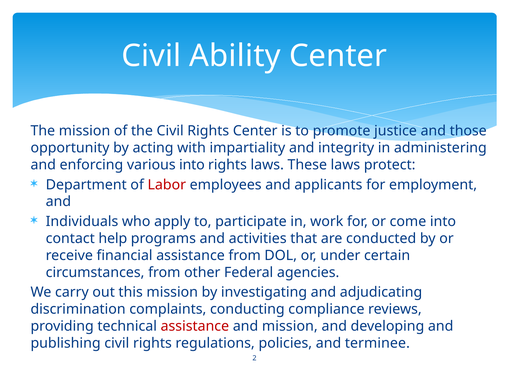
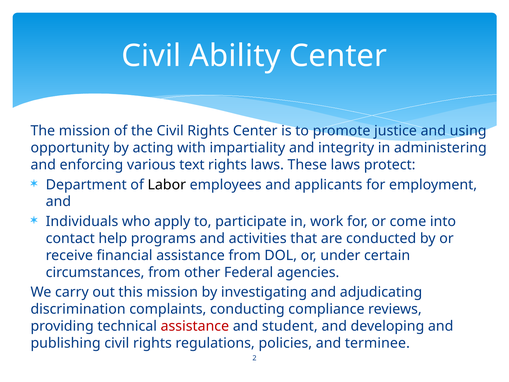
those: those -> using
various into: into -> text
Labor colour: red -> black
and mission: mission -> student
